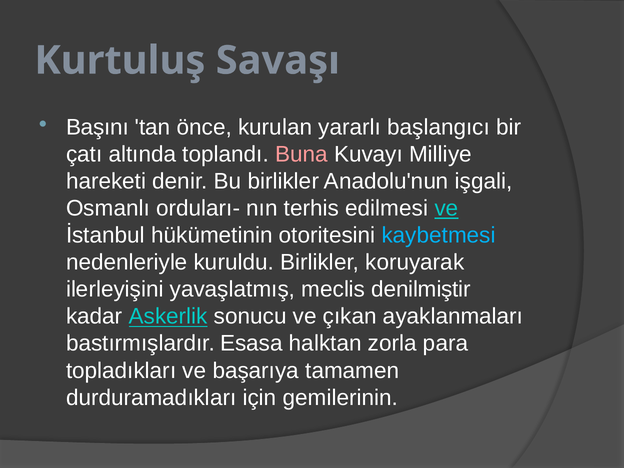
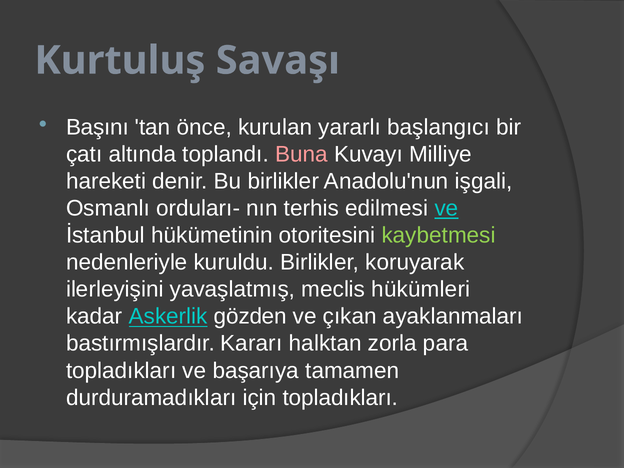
kaybetmesi colour: light blue -> light green
denilmiştir: denilmiştir -> hükümleri
sonucu: sonucu -> gözden
Esasa: Esasa -> Kararı
için gemilerinin: gemilerinin -> topladıkları
